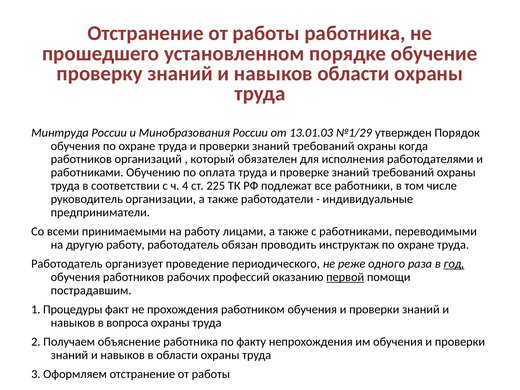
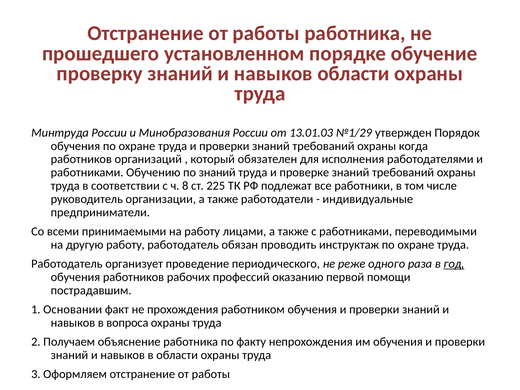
по оплата: оплата -> знаний
4: 4 -> 8
первой underline: present -> none
Процедуры: Процедуры -> Основании
